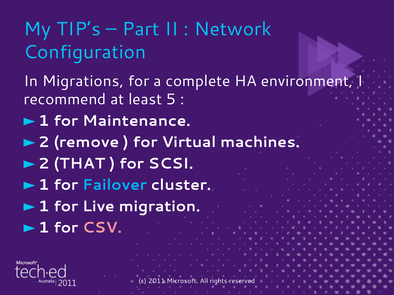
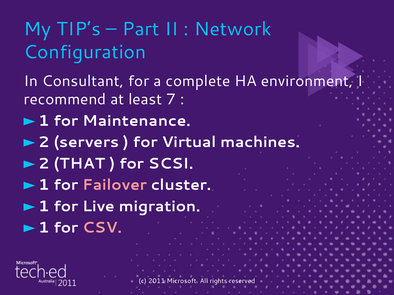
Migrations: Migrations -> Consultant
5: 5 -> 7
remove: remove -> servers
Failover colour: light blue -> pink
